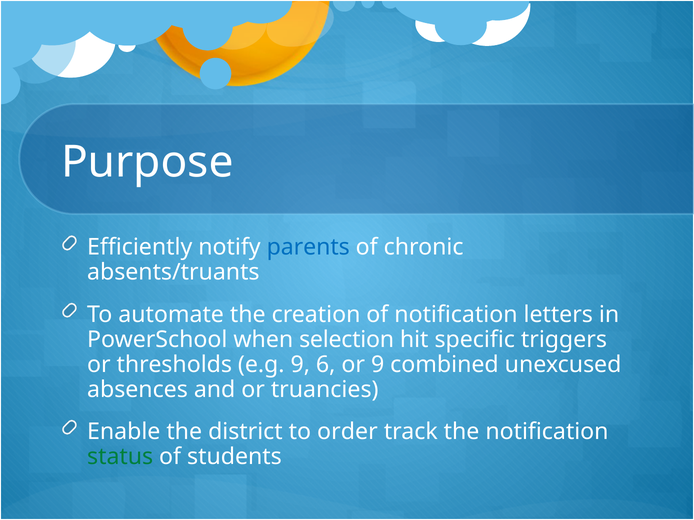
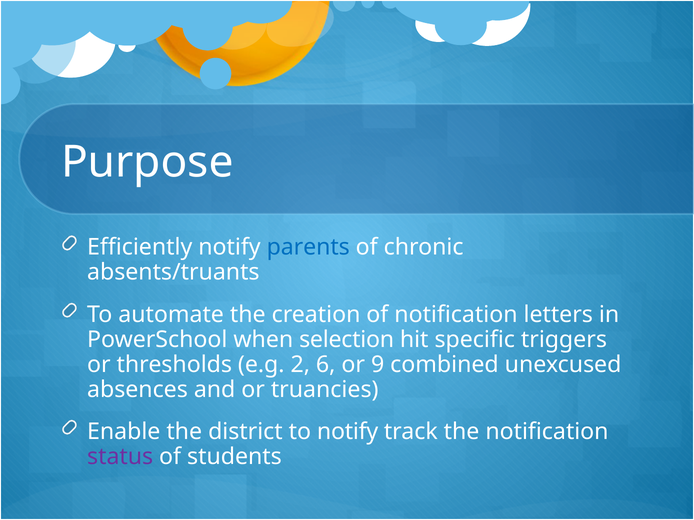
e.g 9: 9 -> 2
to order: order -> notify
status colour: green -> purple
